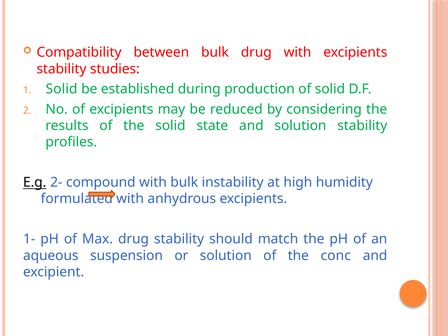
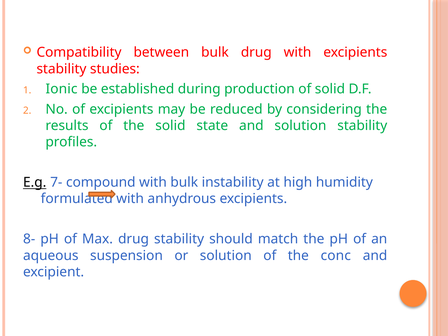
Solid at (62, 89): Solid -> Ionic
2-: 2- -> 7-
1-: 1- -> 8-
